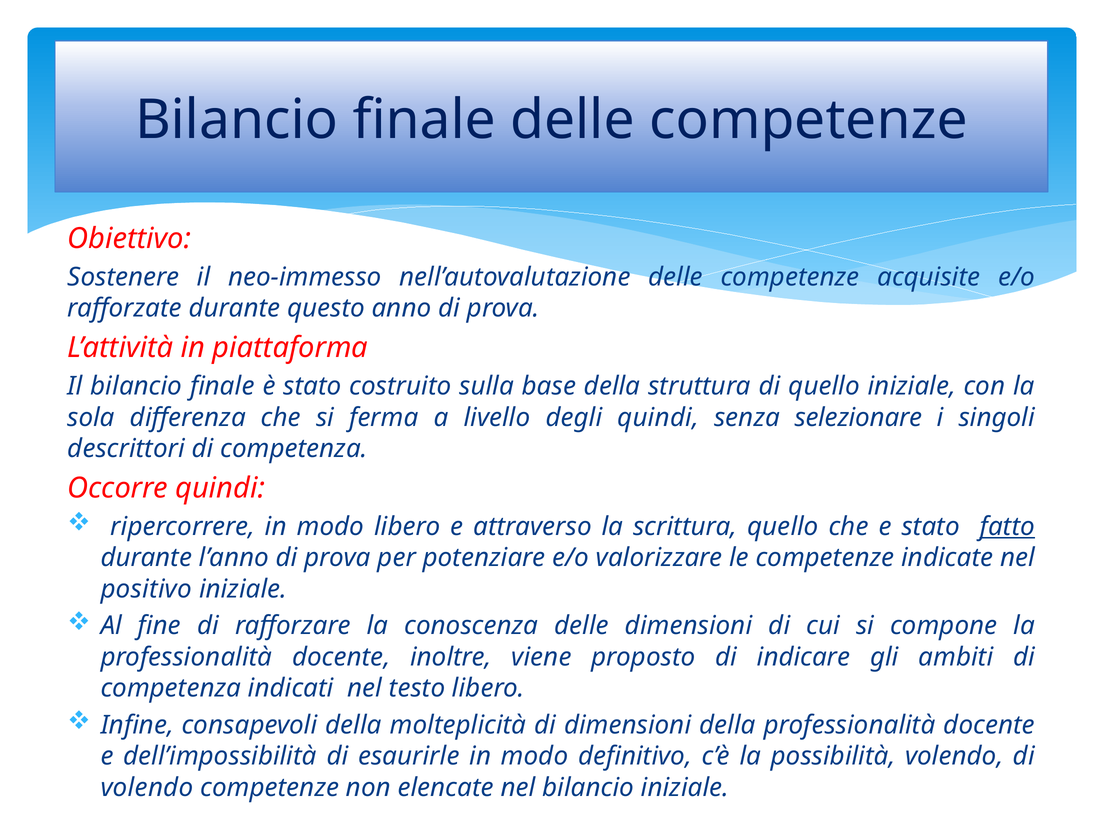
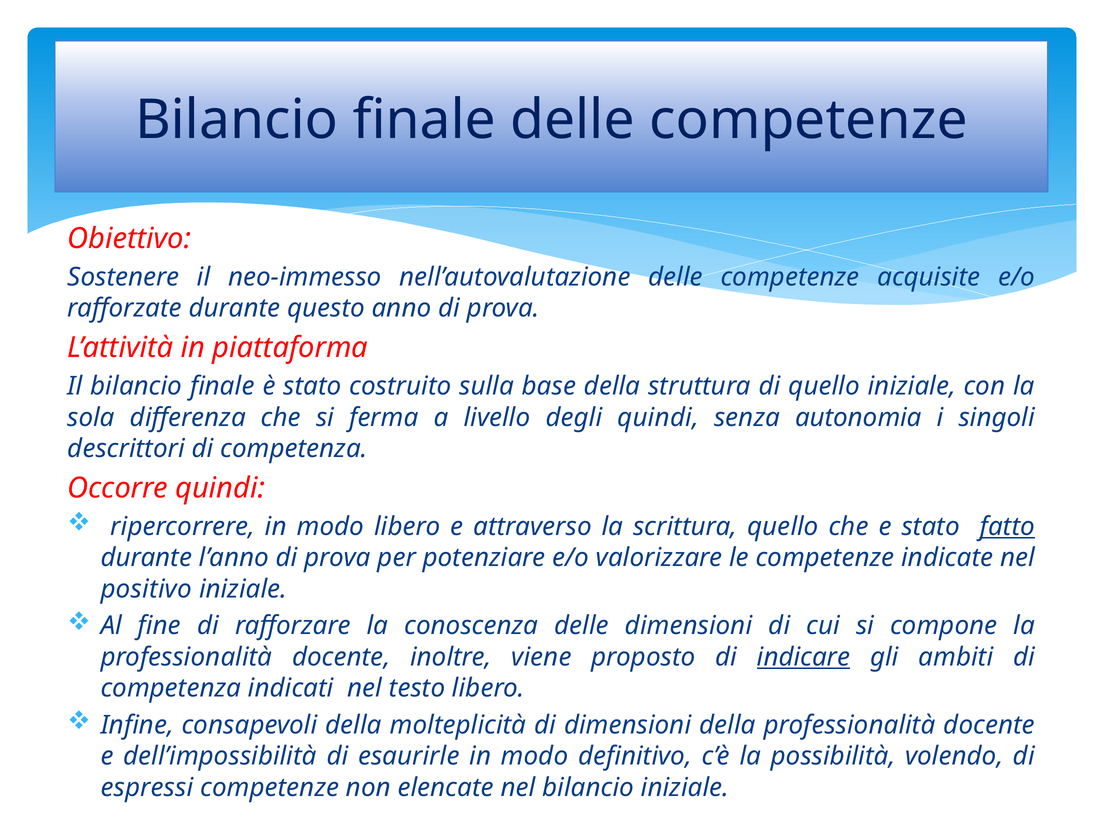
selezionare: selezionare -> autonomia
indicare underline: none -> present
volendo at (147, 788): volendo -> espressi
